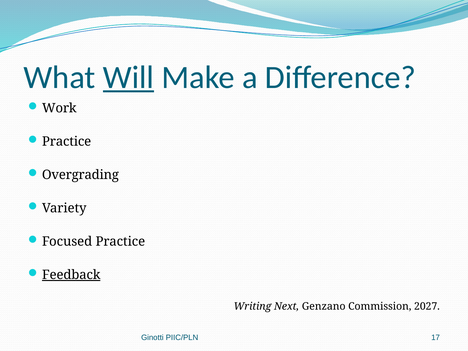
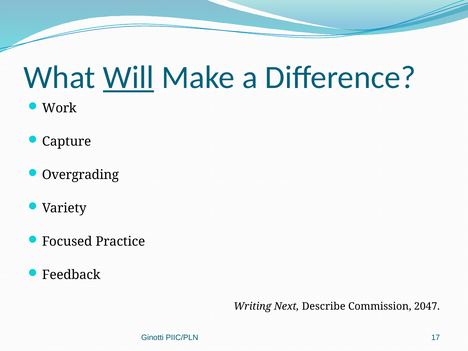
Practice at (67, 142): Practice -> Capture
Feedback underline: present -> none
Genzano: Genzano -> Describe
2027: 2027 -> 2047
